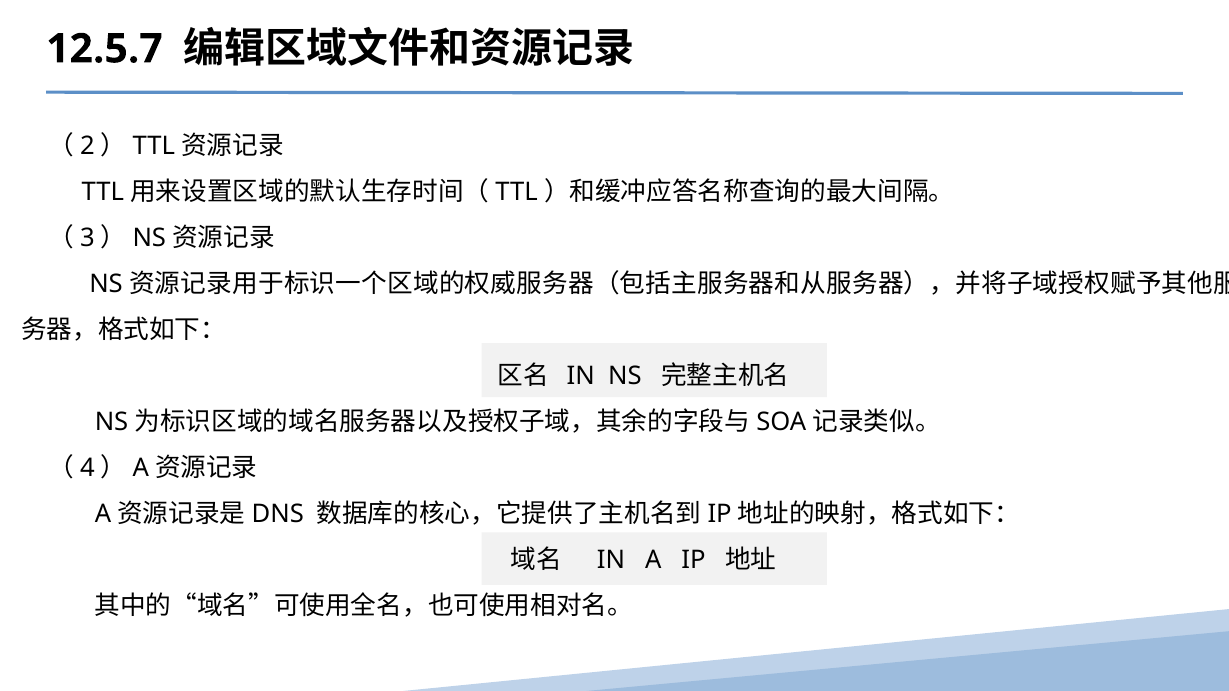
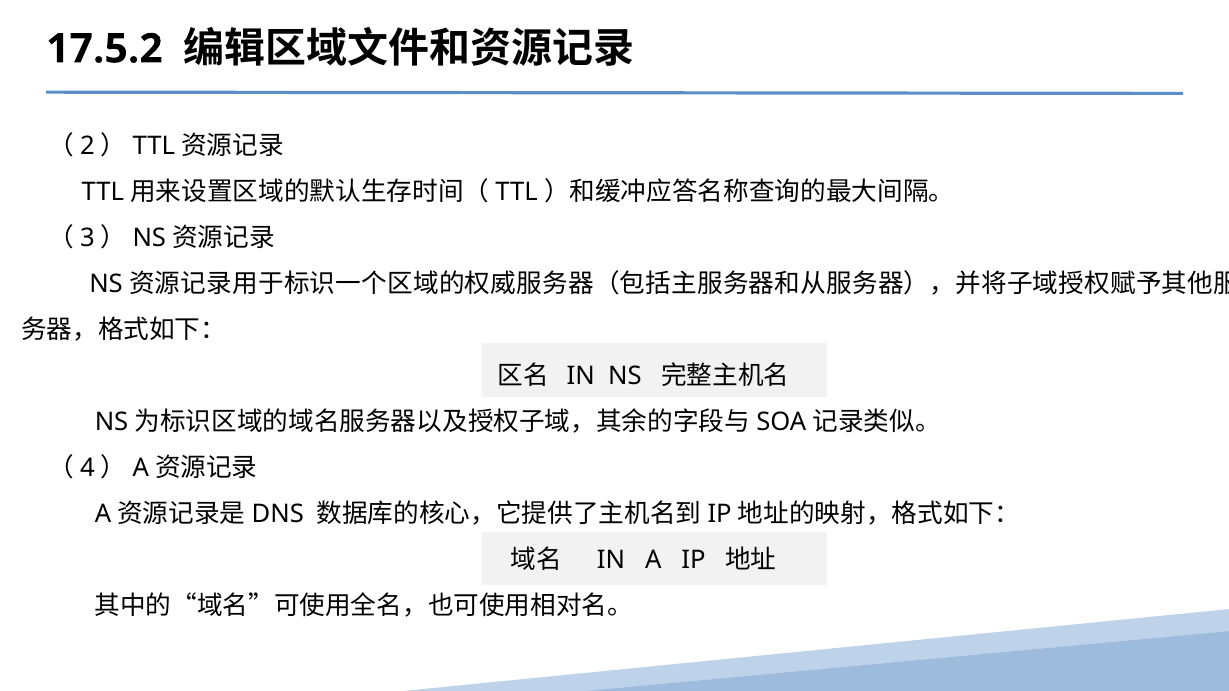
12.5.7: 12.5.7 -> 17.5.2
